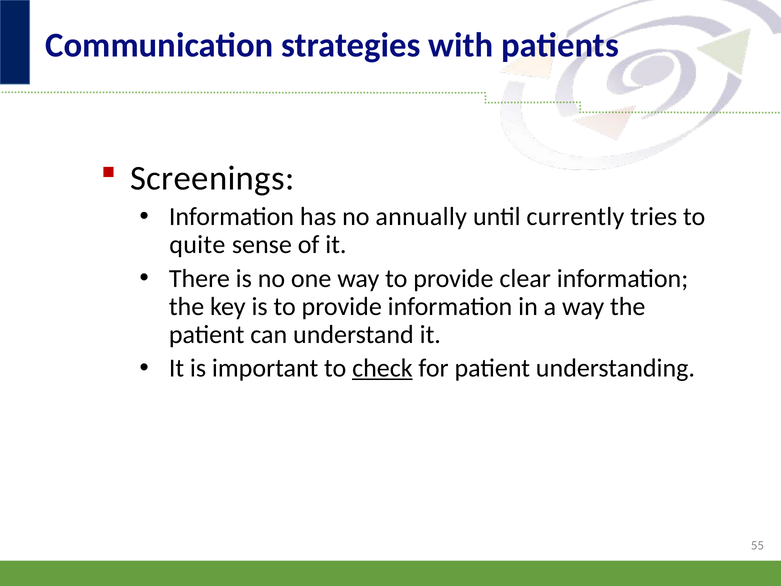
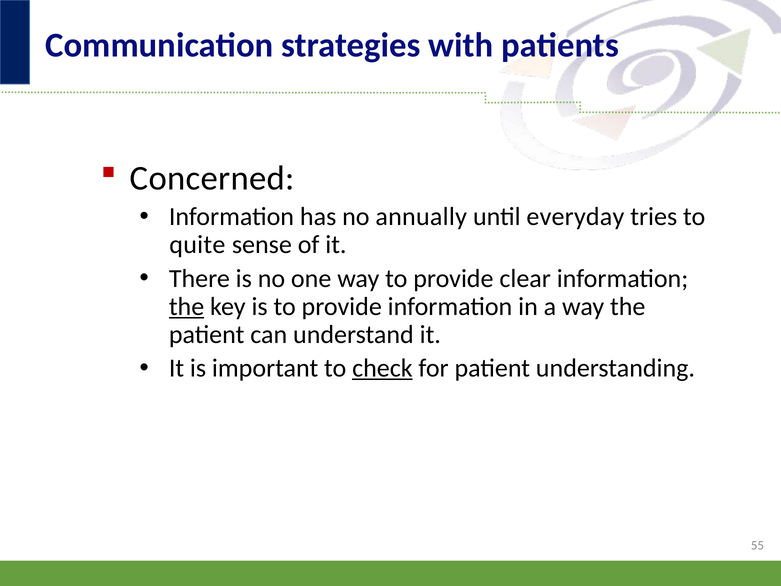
Screenings: Screenings -> Concerned
currently: currently -> everyday
the at (187, 306) underline: none -> present
